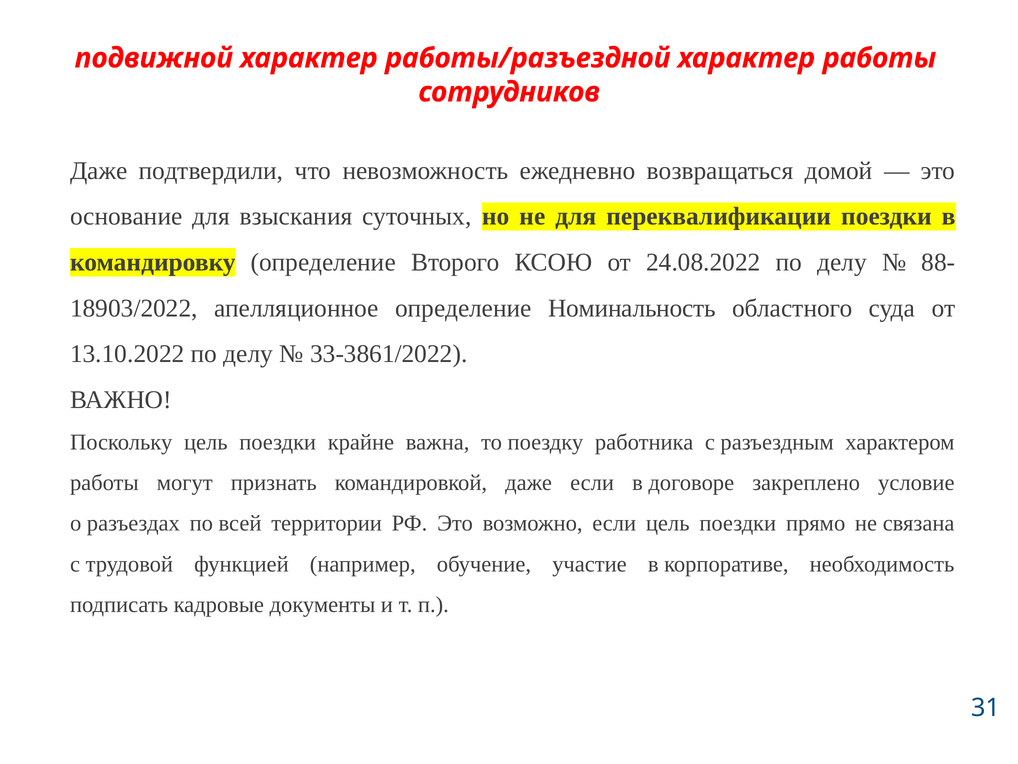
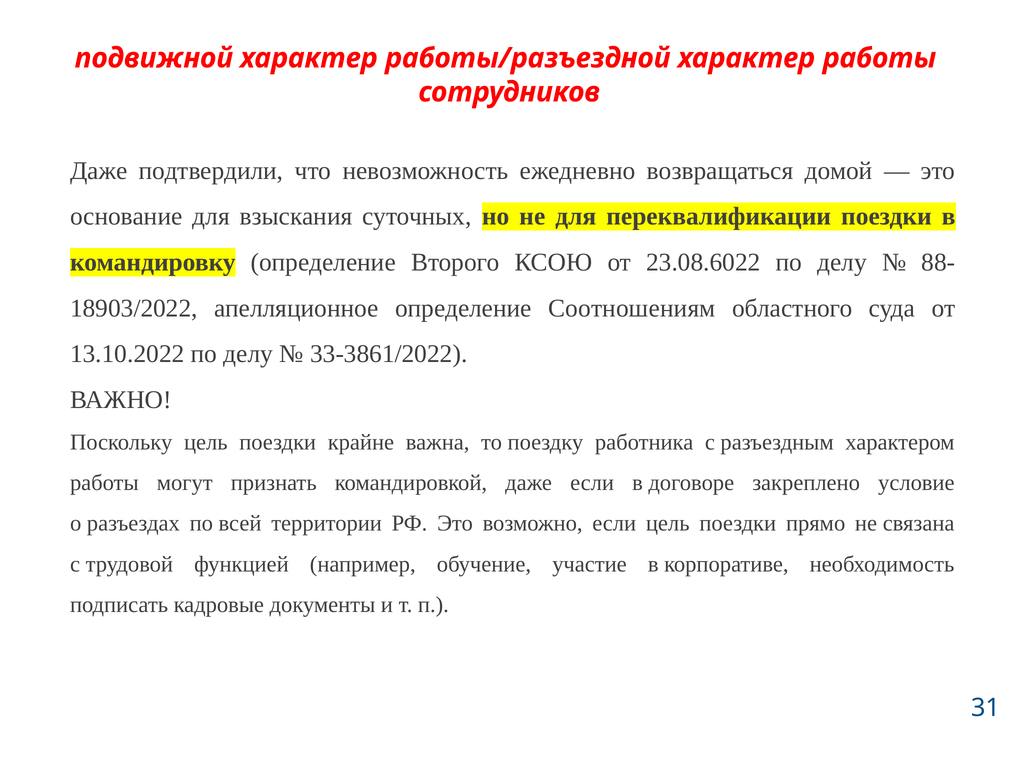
24.08.2022: 24.08.2022 -> 23.08.6022
Номинальность: Номинальность -> Соотношениям
